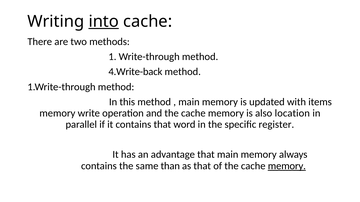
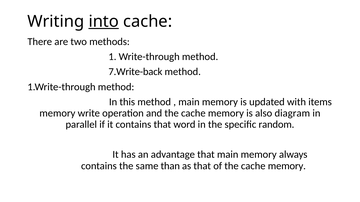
4.Write-back: 4.Write-back -> 7.Write-back
location: location -> diagram
register: register -> random
memory at (287, 166) underline: present -> none
